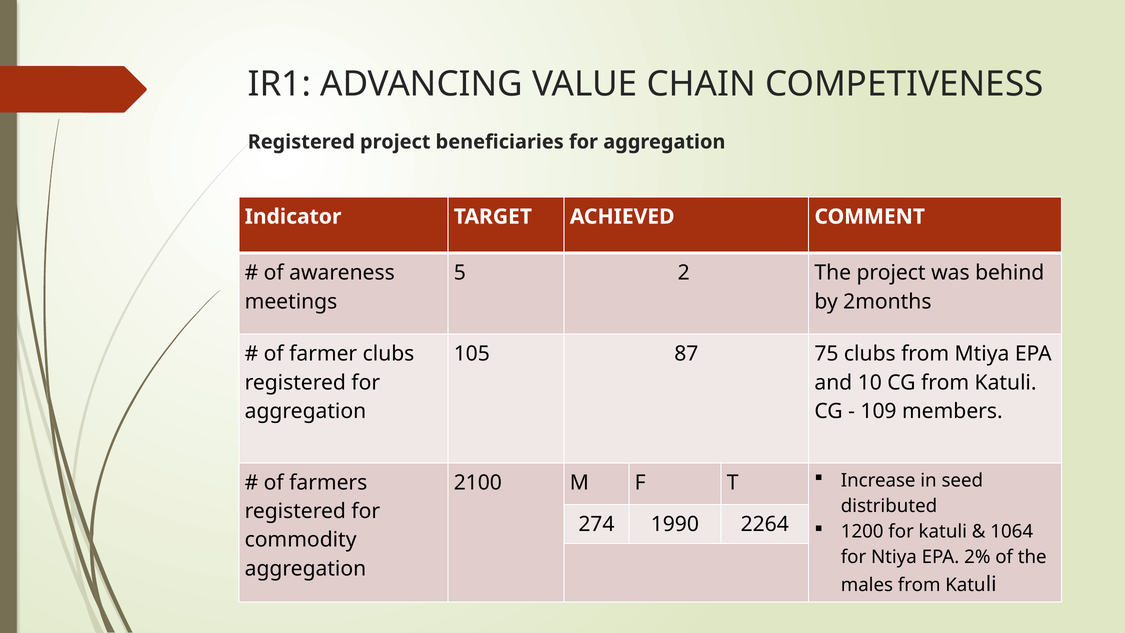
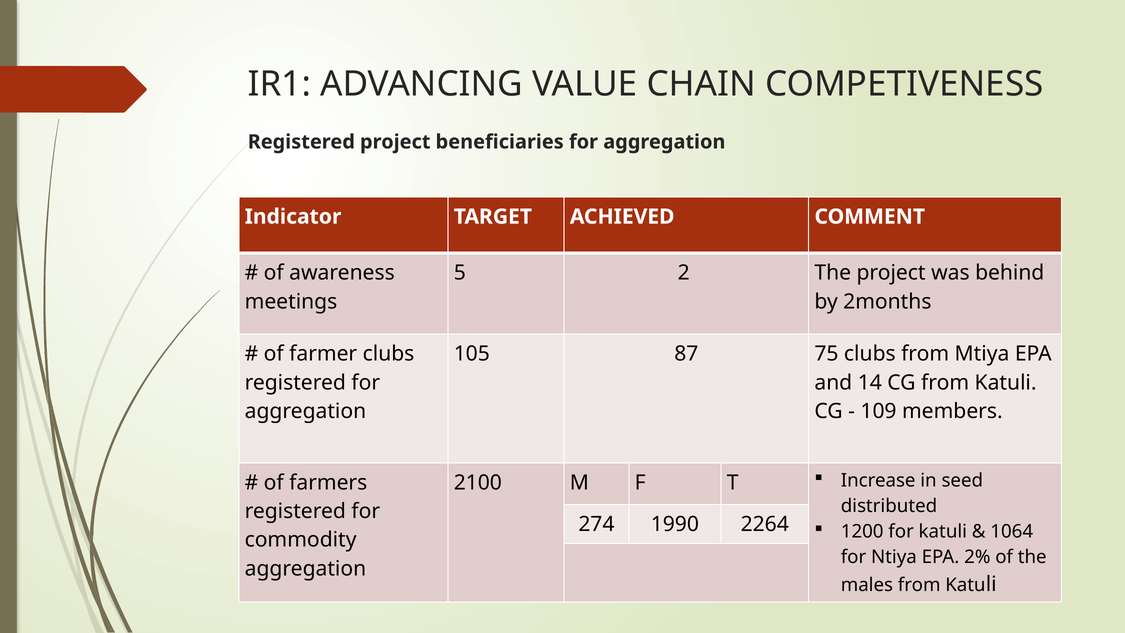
10: 10 -> 14
